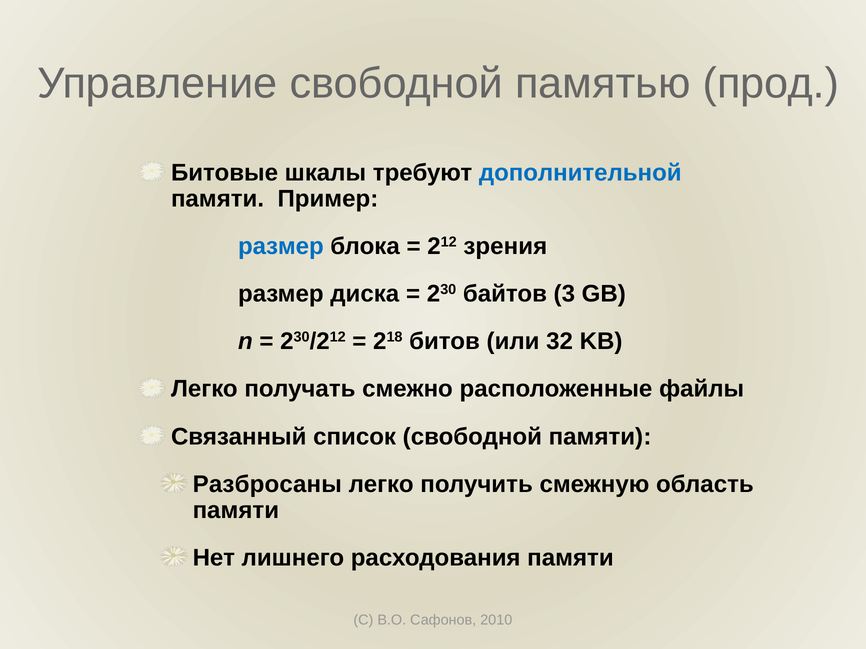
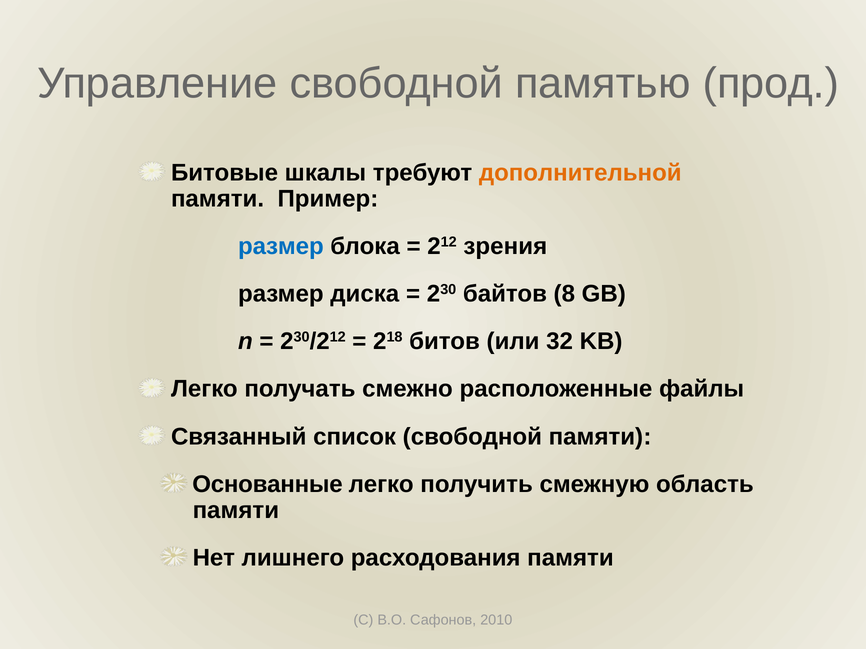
дополнительной colour: blue -> orange
3: 3 -> 8
Разбросаны: Разбросаны -> Основанные
